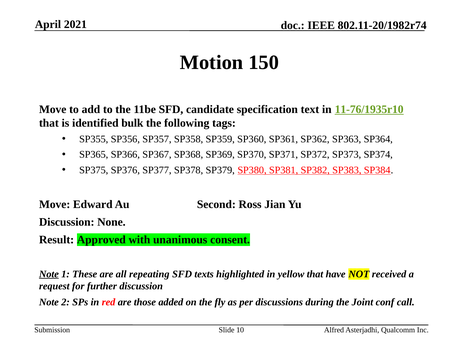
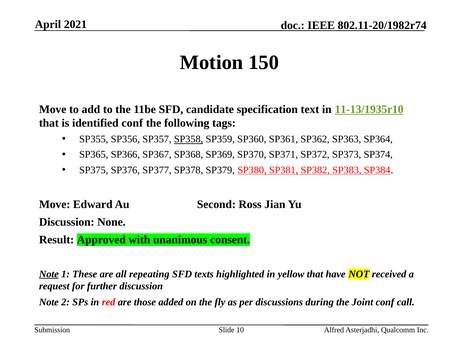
11-76/1935r10: 11-76/1935r10 -> 11-13/1935r10
identified bulk: bulk -> conf
SP358 underline: none -> present
